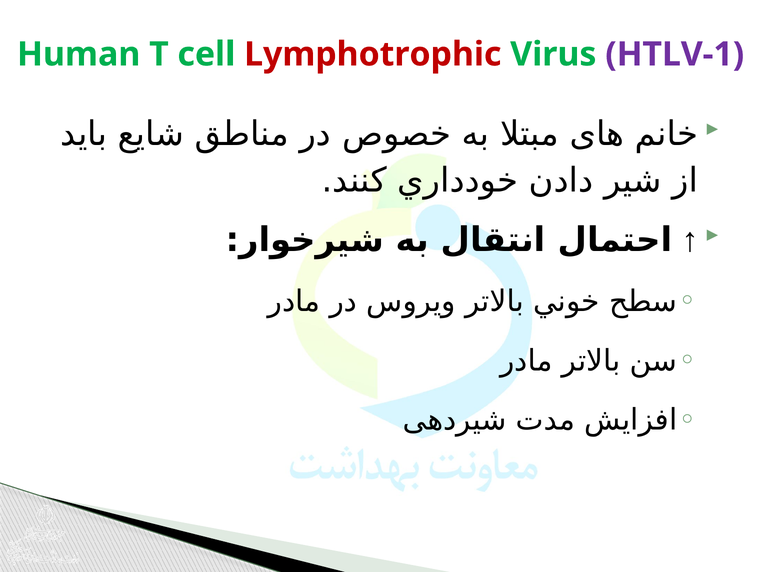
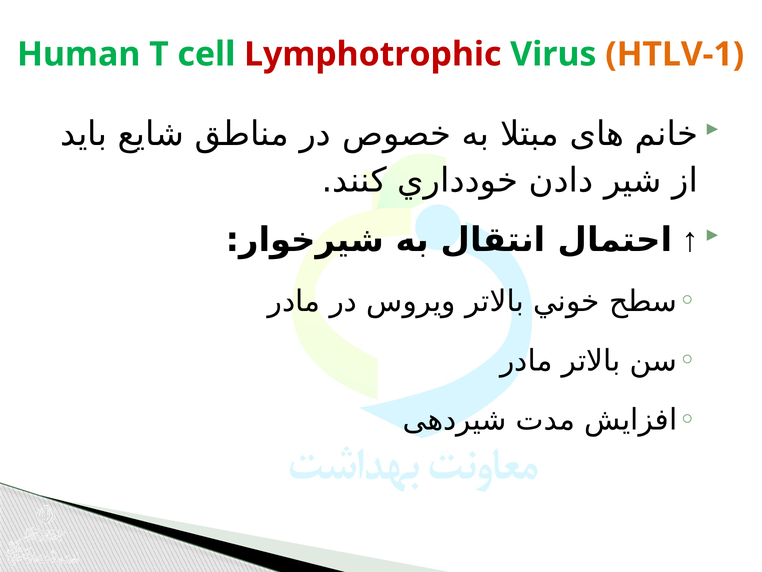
HTLV-1 colour: purple -> orange
